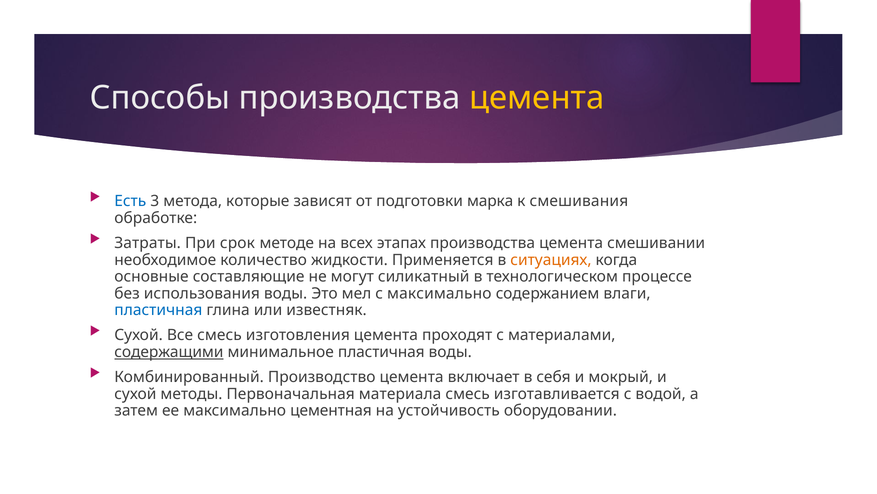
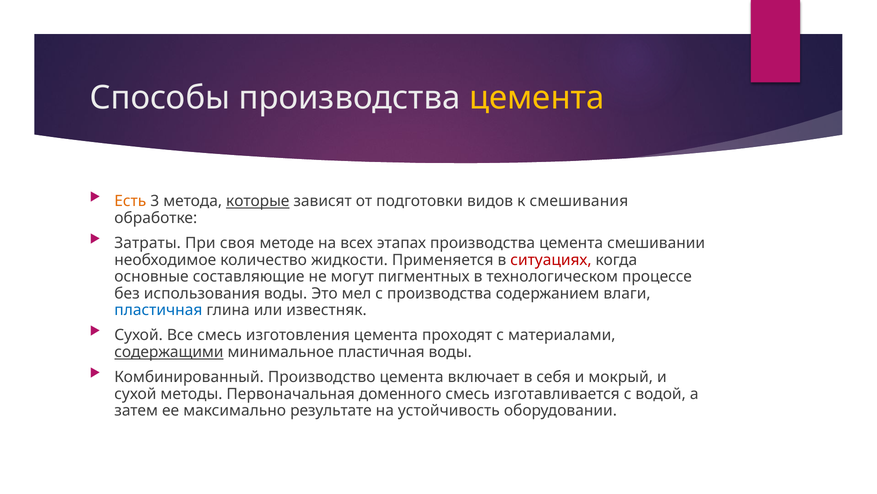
Есть colour: blue -> orange
которые underline: none -> present
марка: марка -> видов
срок: срок -> своя
ситуациях colour: orange -> red
силикатный: силикатный -> пигментных
с максимально: максимально -> производства
материала: материала -> доменного
цементная: цементная -> результате
